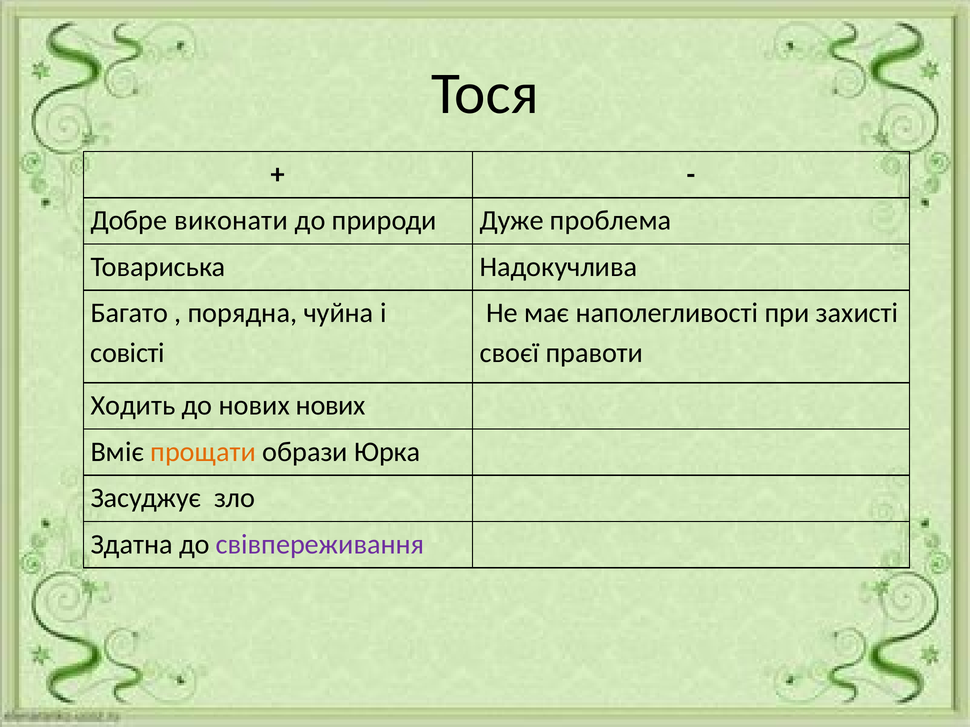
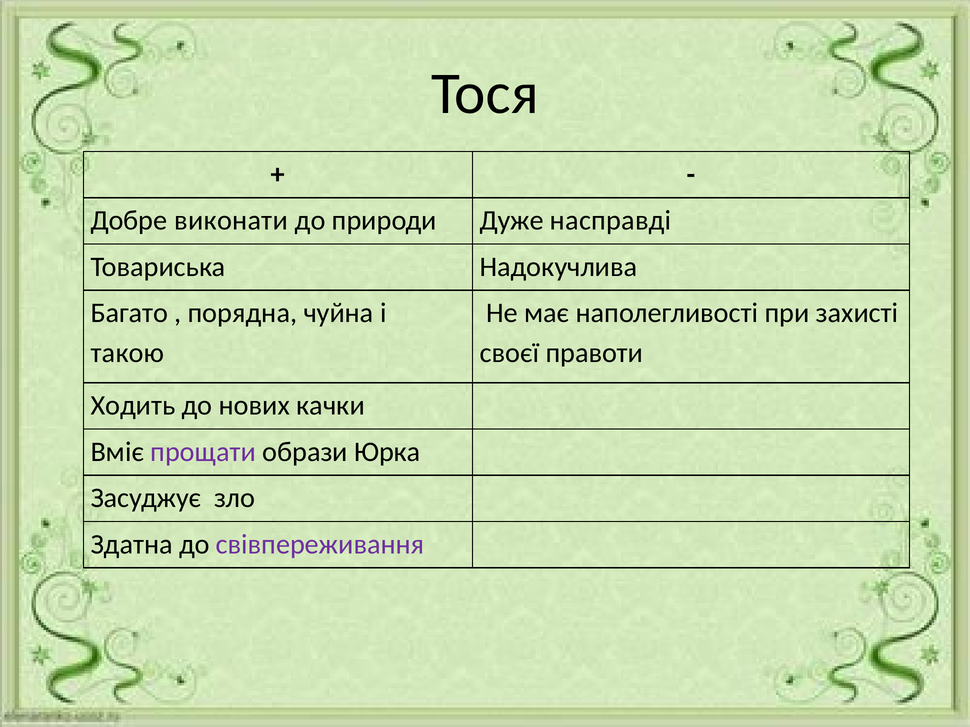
проблема: проблема -> насправді
совісті: совісті -> такою
нових нових: нових -> качки
прощати colour: orange -> purple
